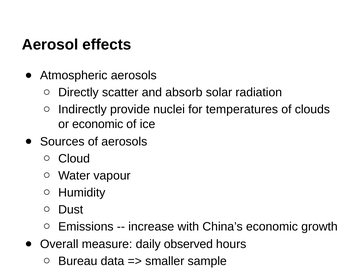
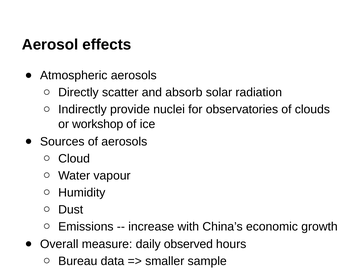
temperatures: temperatures -> observatories
or economic: economic -> workshop
